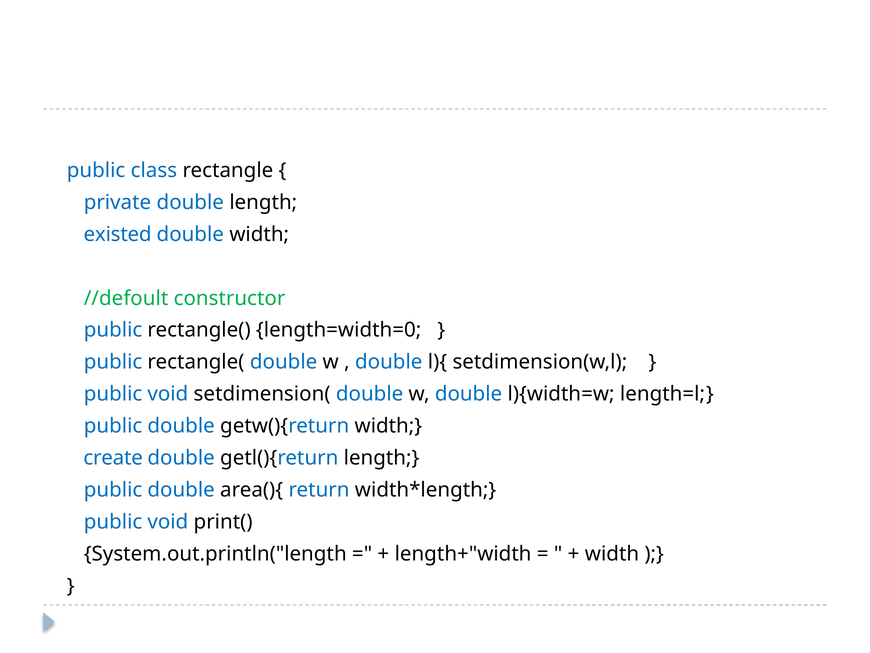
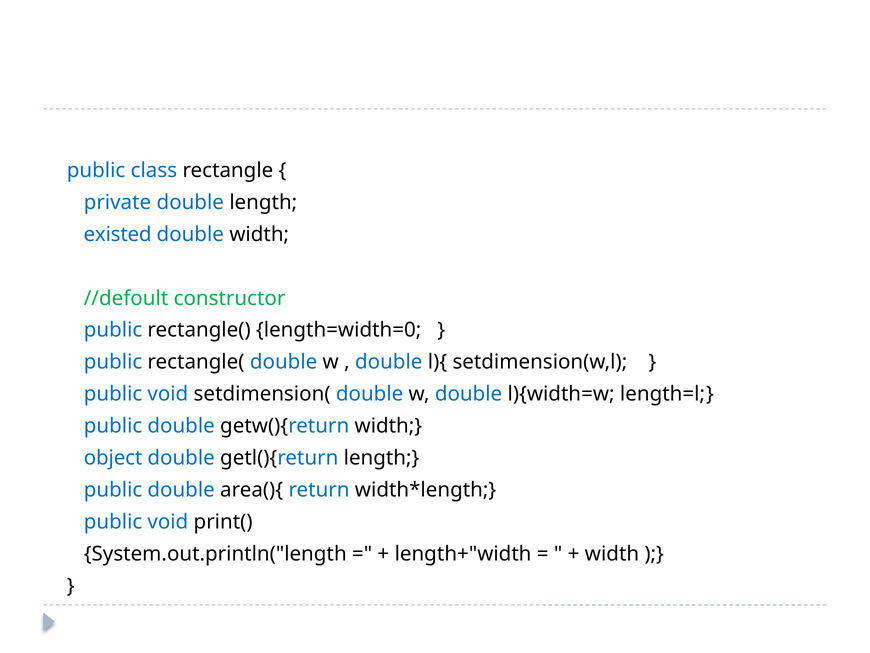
create: create -> object
